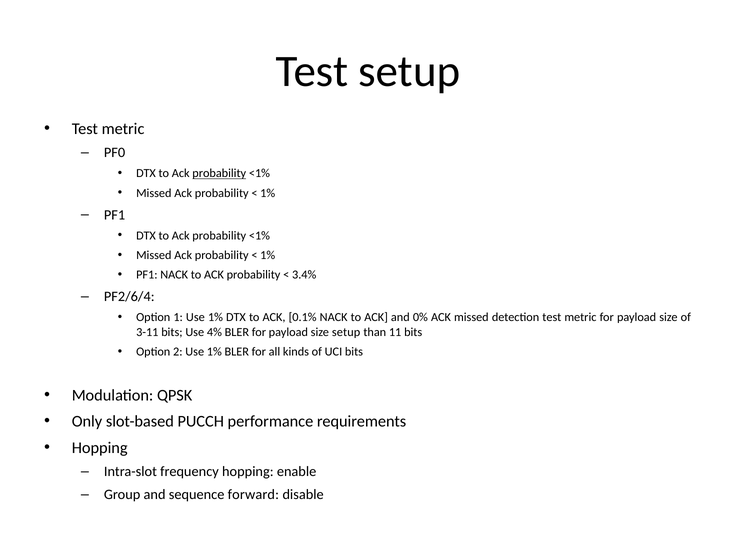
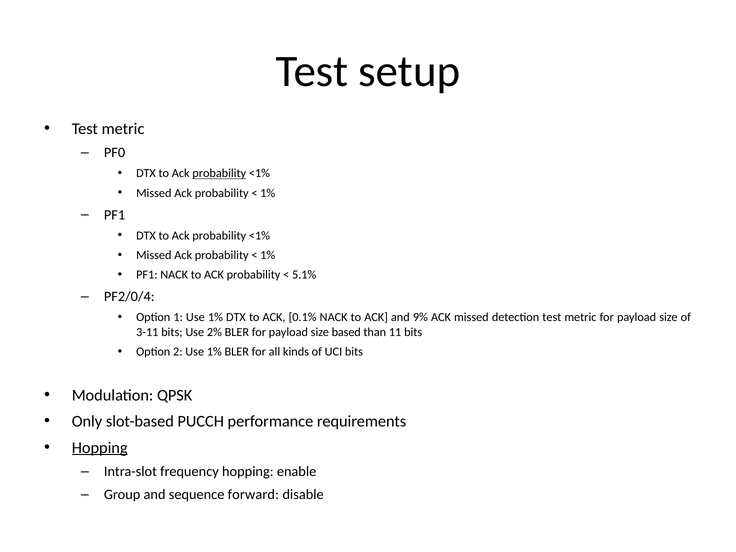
3.4%: 3.4% -> 5.1%
PF2/6/4: PF2/6/4 -> PF2/0/4
0%: 0% -> 9%
4%: 4% -> 2%
size setup: setup -> based
Hopping at (100, 448) underline: none -> present
